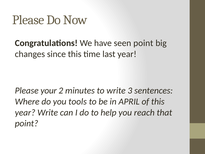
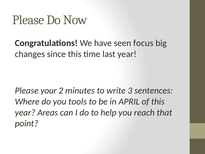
seen point: point -> focus
year Write: Write -> Areas
